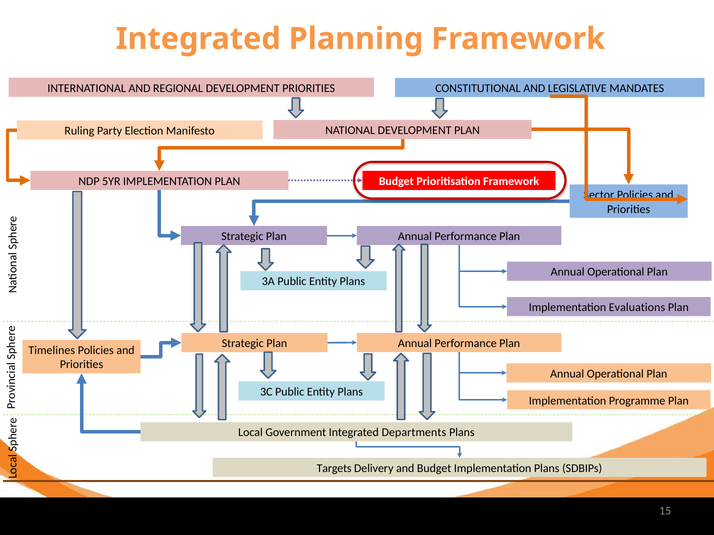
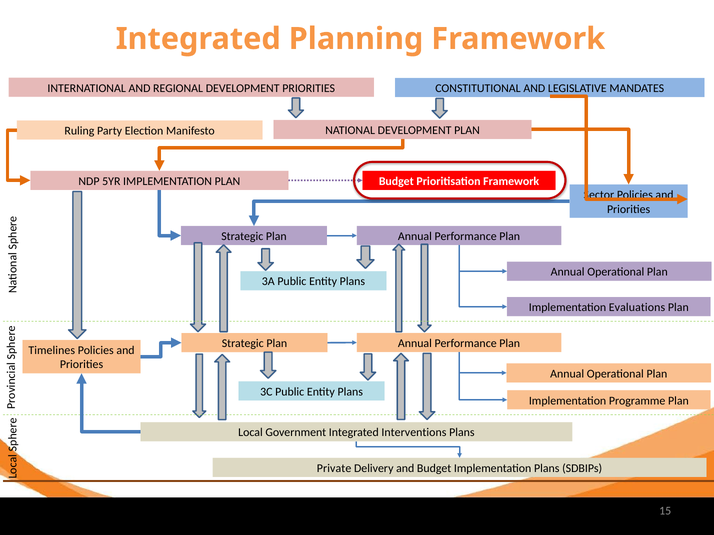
Departments: Departments -> Interventions
Targets: Targets -> Private
